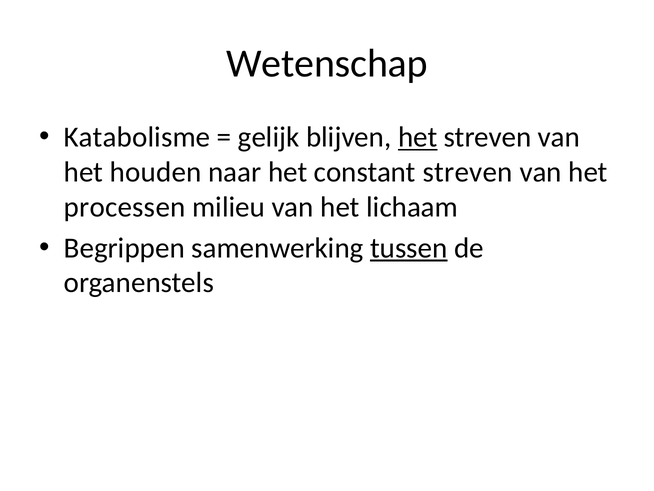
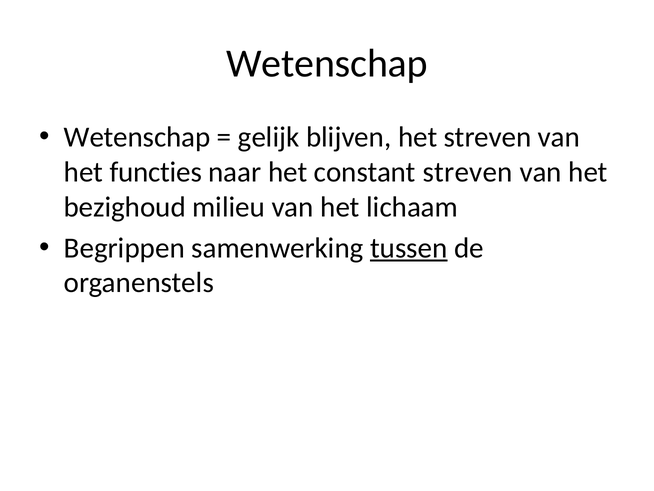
Katabolisme at (137, 137): Katabolisme -> Wetenschap
het at (418, 137) underline: present -> none
houden: houden -> functies
processen: processen -> bezighoud
